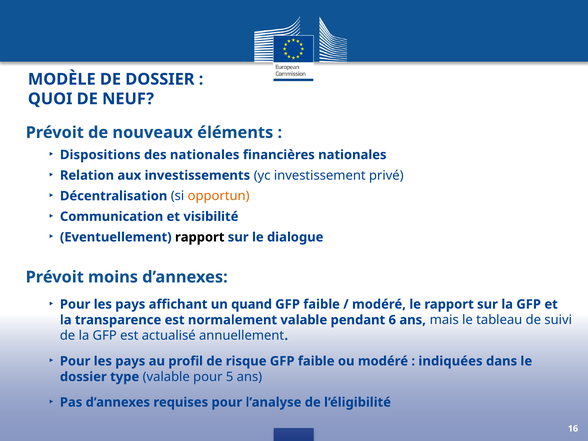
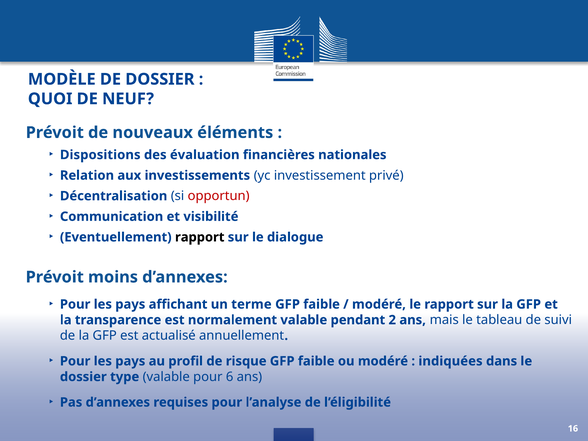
des nationales: nationales -> évaluation
opportun colour: orange -> red
quand: quand -> terme
6: 6 -> 2
5: 5 -> 6
